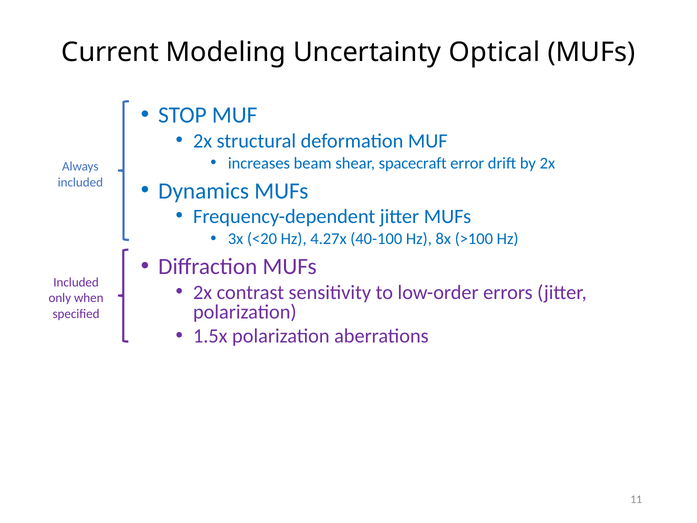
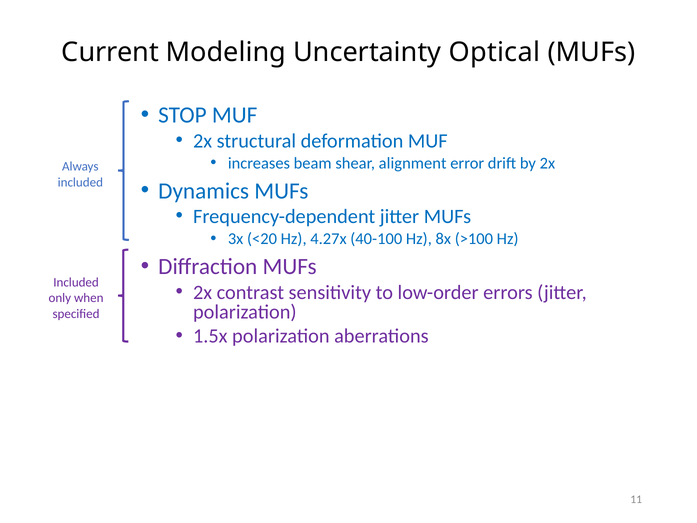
spacecraft: spacecraft -> alignment
